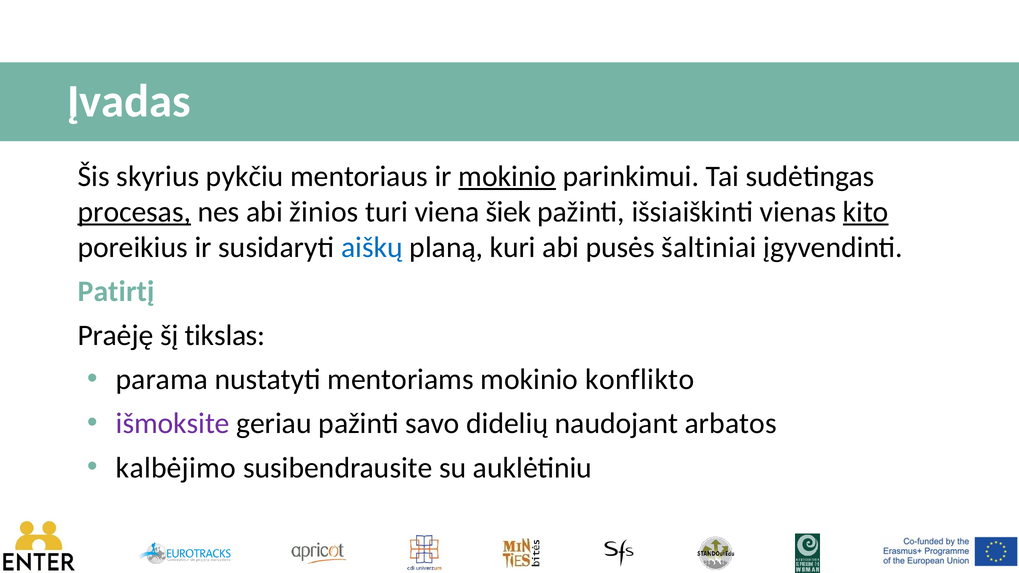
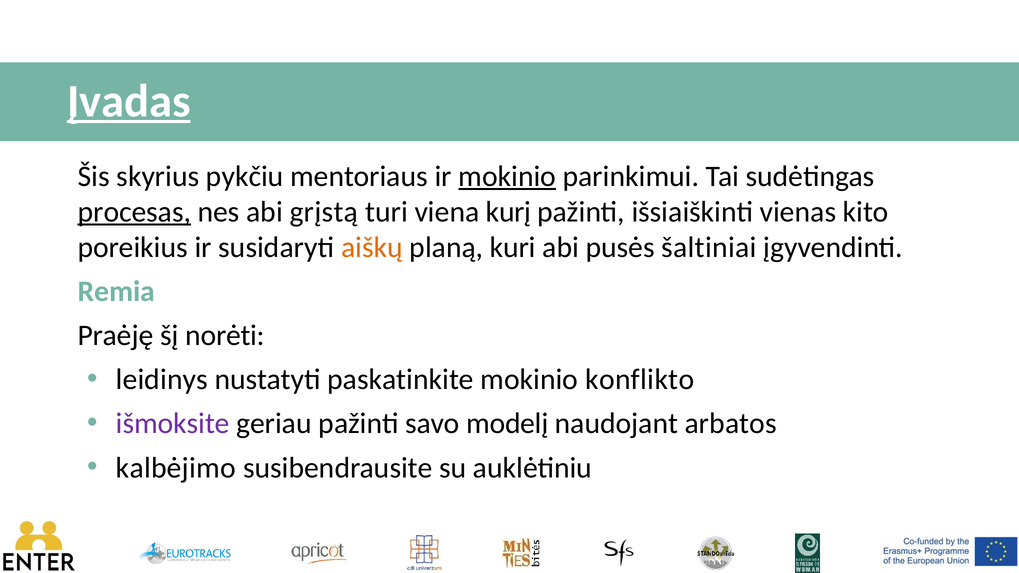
Įvadas underline: none -> present
žinios: žinios -> grįstą
šiek: šiek -> kurį
kito underline: present -> none
aiškų colour: blue -> orange
Patirtį: Patirtį -> Remia
tikslas: tikslas -> norėti
parama: parama -> leidinys
mentoriams: mentoriams -> paskatinkite
didelių: didelių -> modelį
